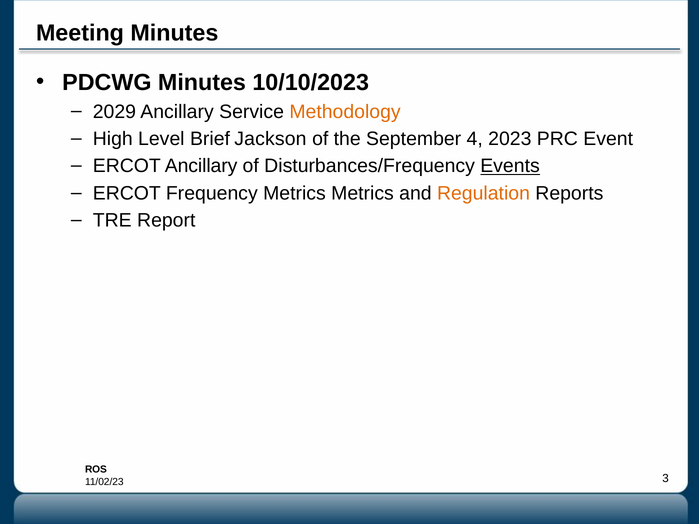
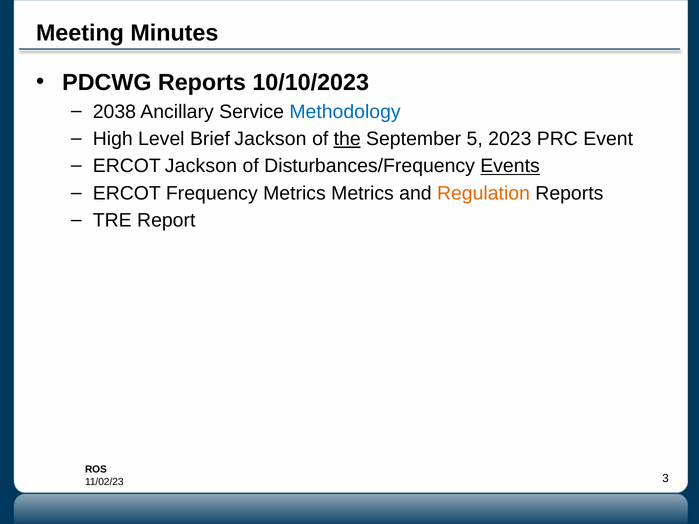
PDCWG Minutes: Minutes -> Reports
2029: 2029 -> 2038
Methodology colour: orange -> blue
the underline: none -> present
4: 4 -> 5
ERCOT Ancillary: Ancillary -> Jackson
